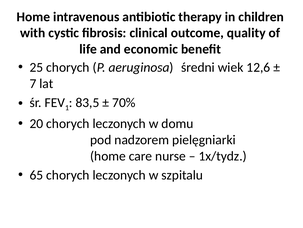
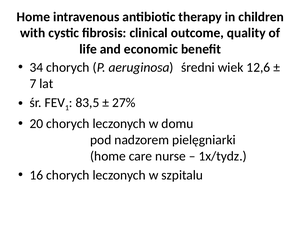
25: 25 -> 34
70%: 70% -> 27%
65: 65 -> 16
